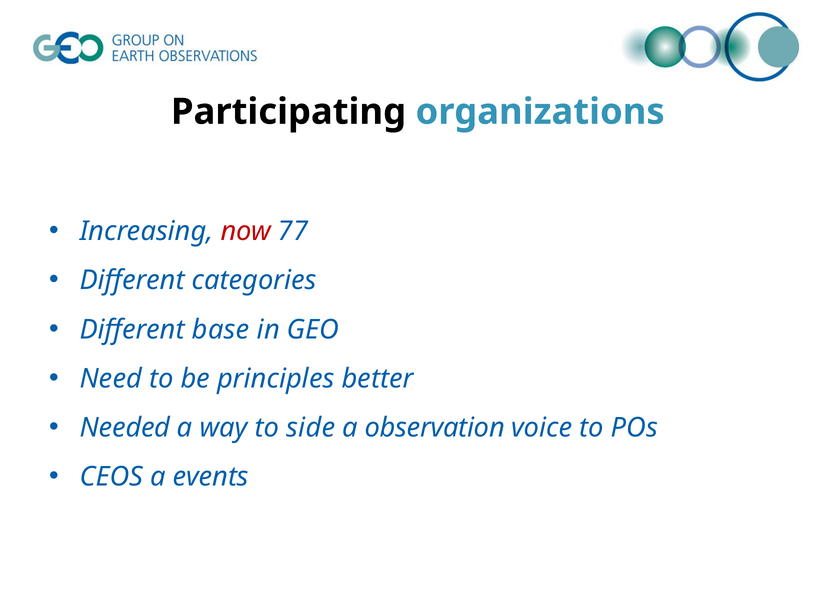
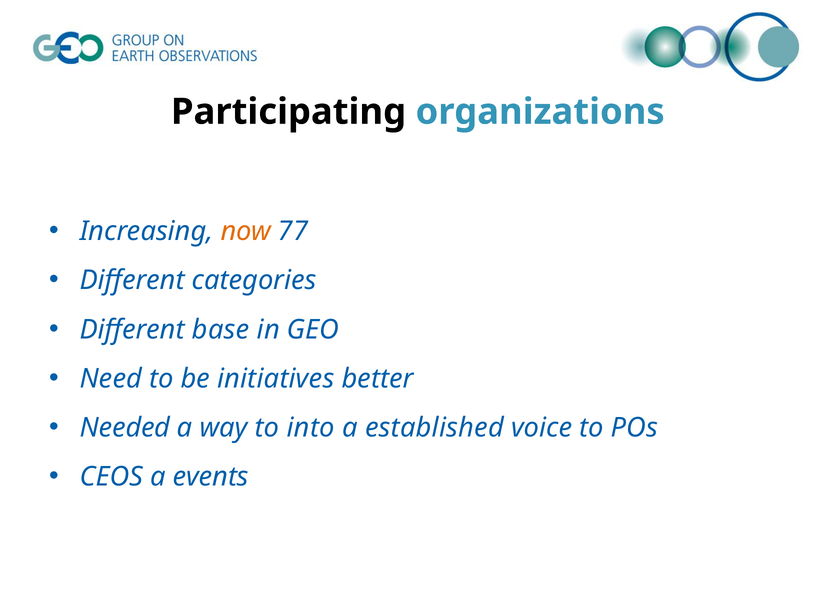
now colour: red -> orange
principles: principles -> initiatives
side: side -> into
observation: observation -> established
